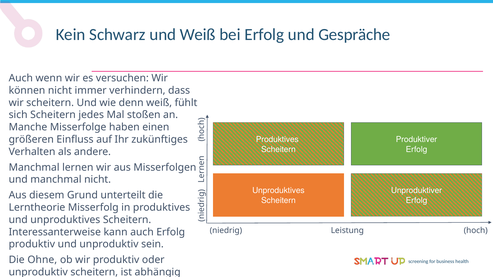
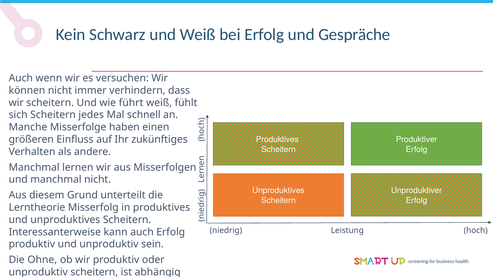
denn: denn -> führt
stoßen: stoßen -> schnell
